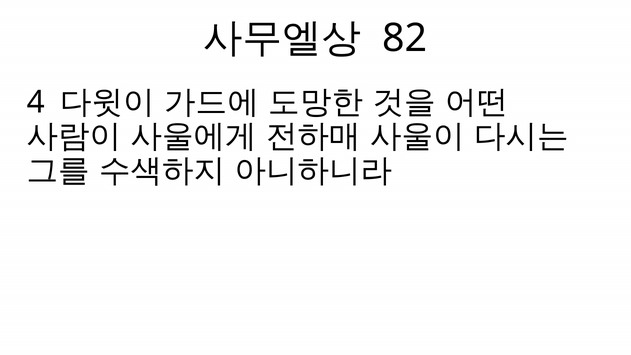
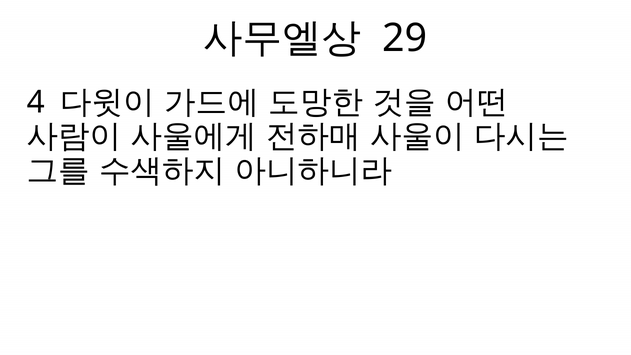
82: 82 -> 29
